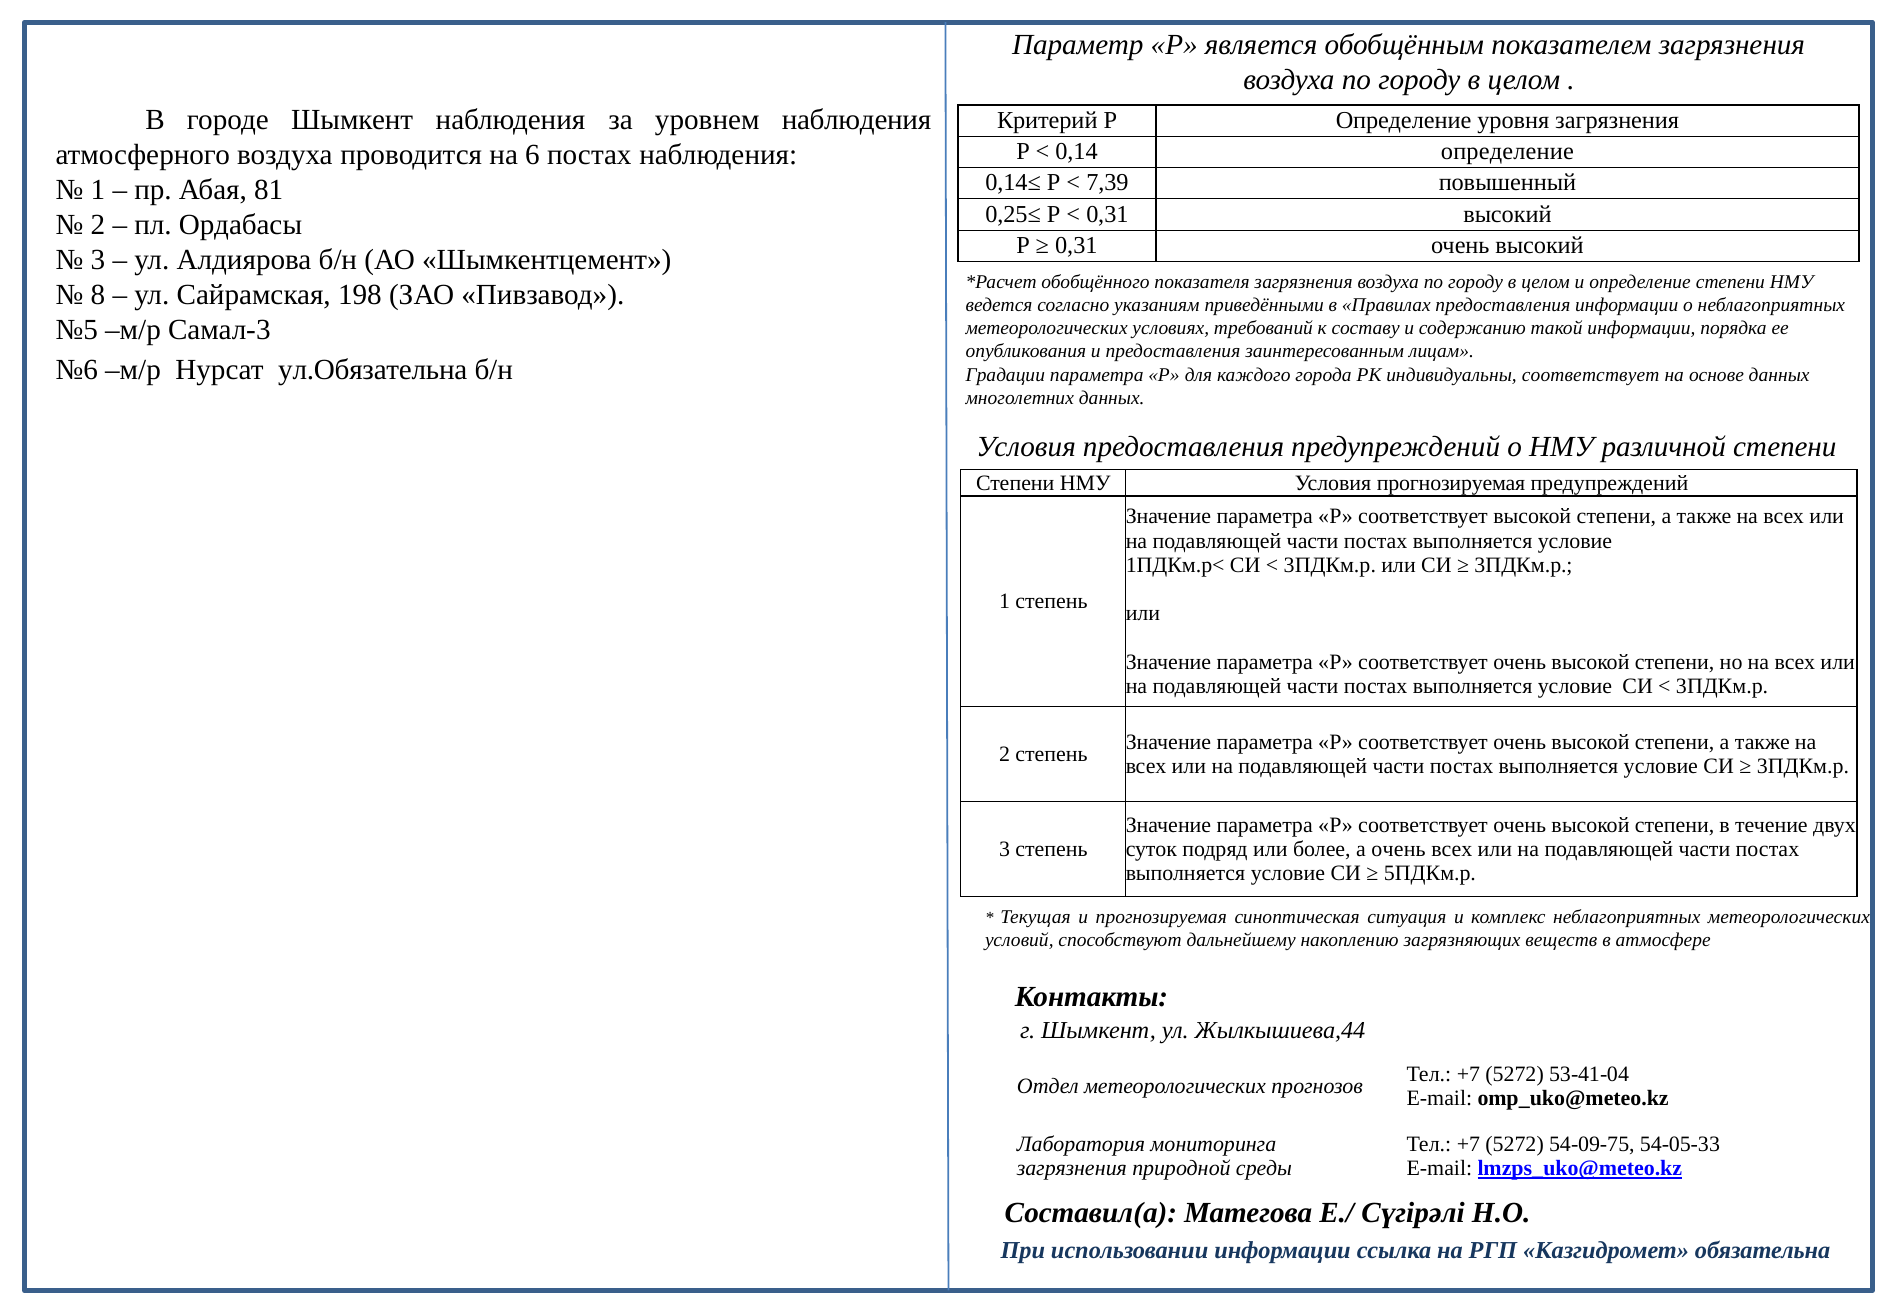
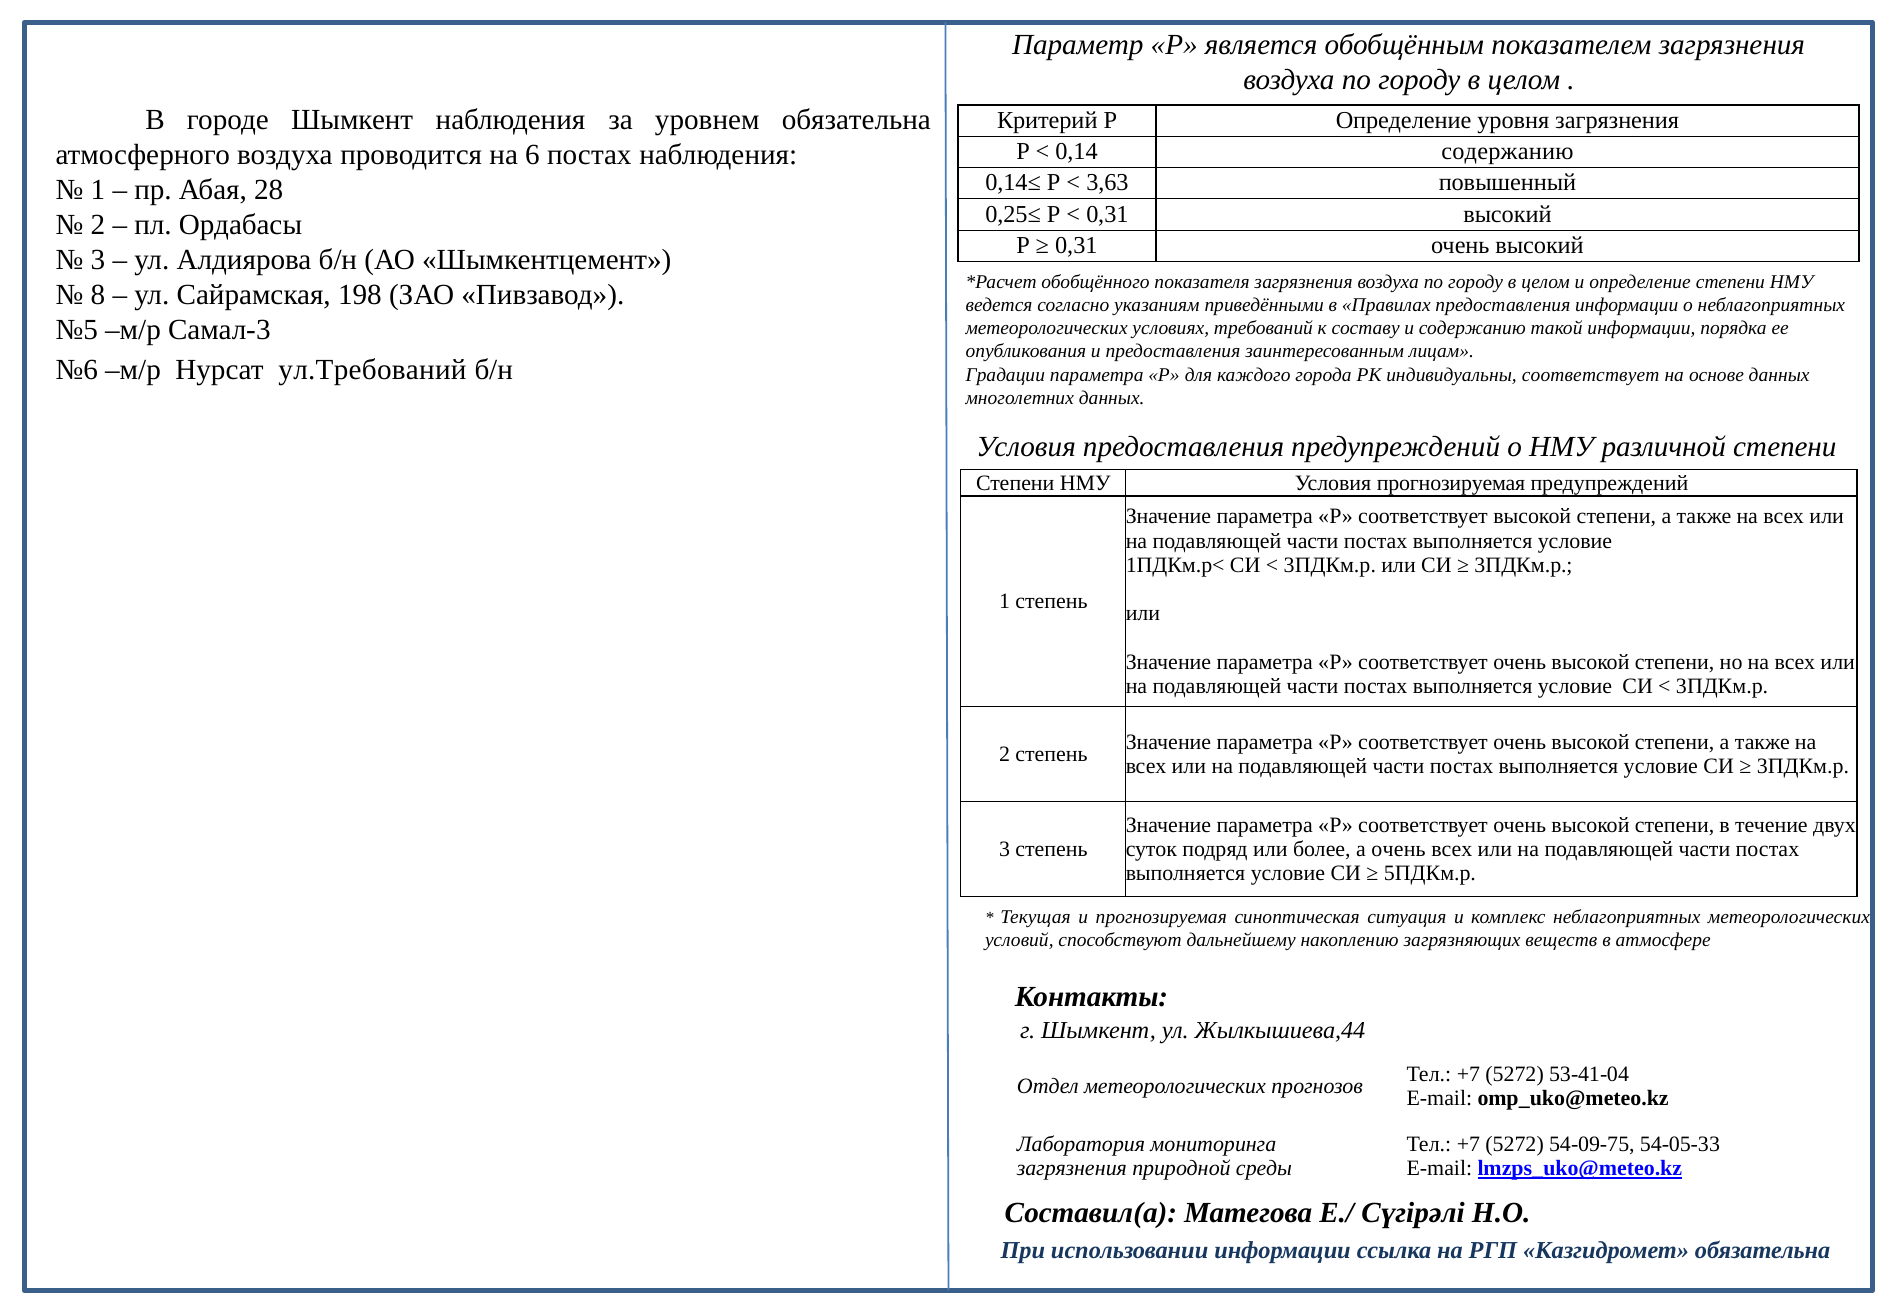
уровнем наблюдения: наблюдения -> обязательна
0,14 определение: определение -> содержанию
7,39: 7,39 -> 3,63
81: 81 -> 28
ул.Обязательна: ул.Обязательна -> ул.Требований
